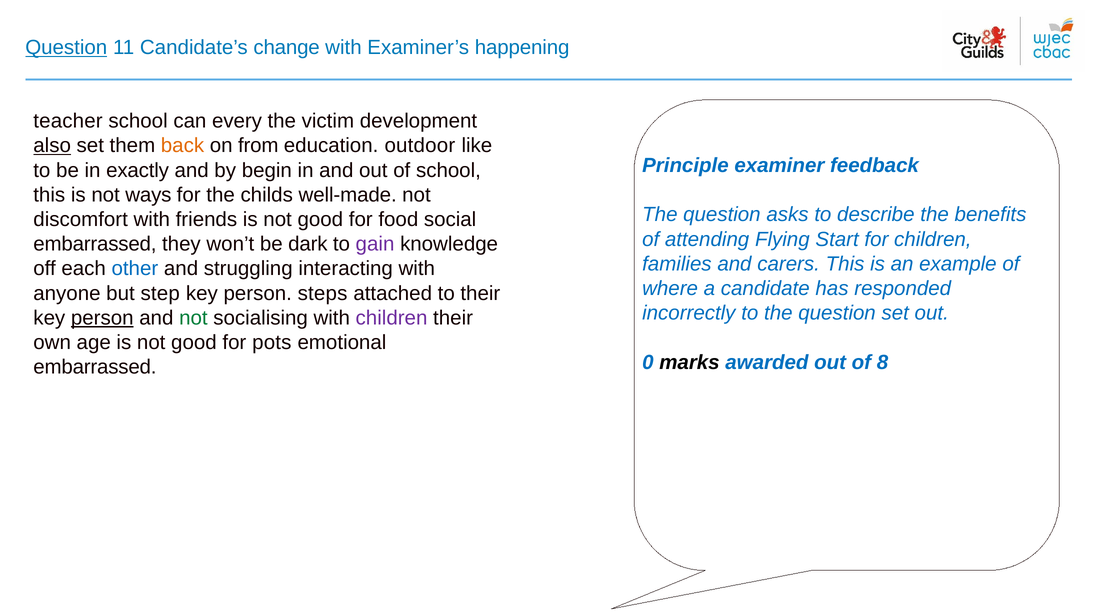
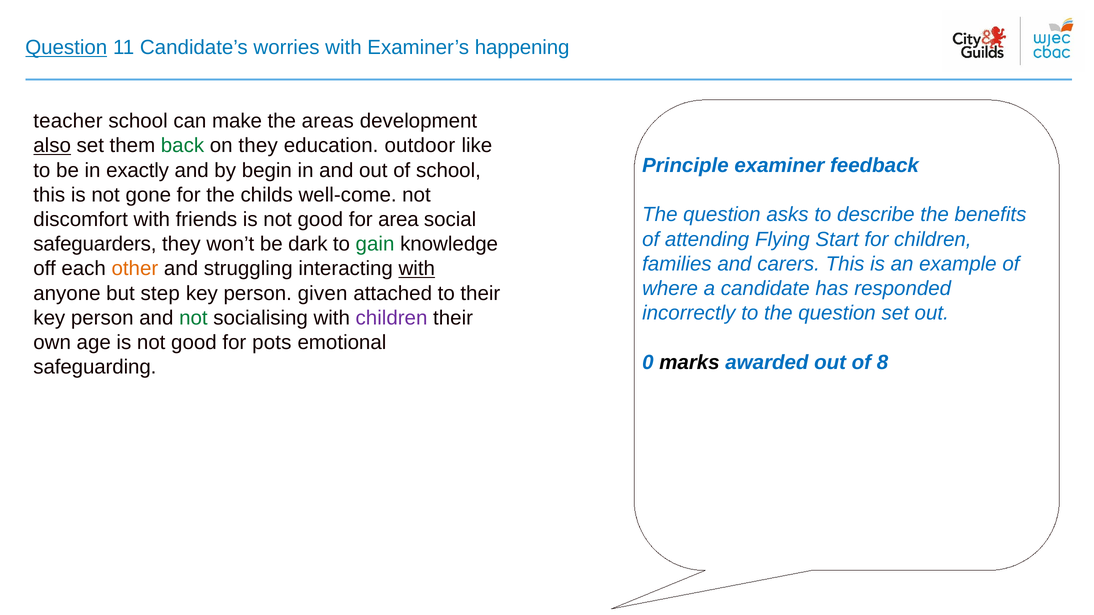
change: change -> worries
every: every -> make
victim: victim -> areas
back colour: orange -> green
on from: from -> they
ways: ways -> gone
well-made: well-made -> well-come
food: food -> area
embarrassed at (95, 244): embarrassed -> safeguarders
gain colour: purple -> green
other colour: blue -> orange
with at (417, 269) underline: none -> present
steps: steps -> given
person at (102, 318) underline: present -> none
embarrassed at (95, 367): embarrassed -> safeguarding
